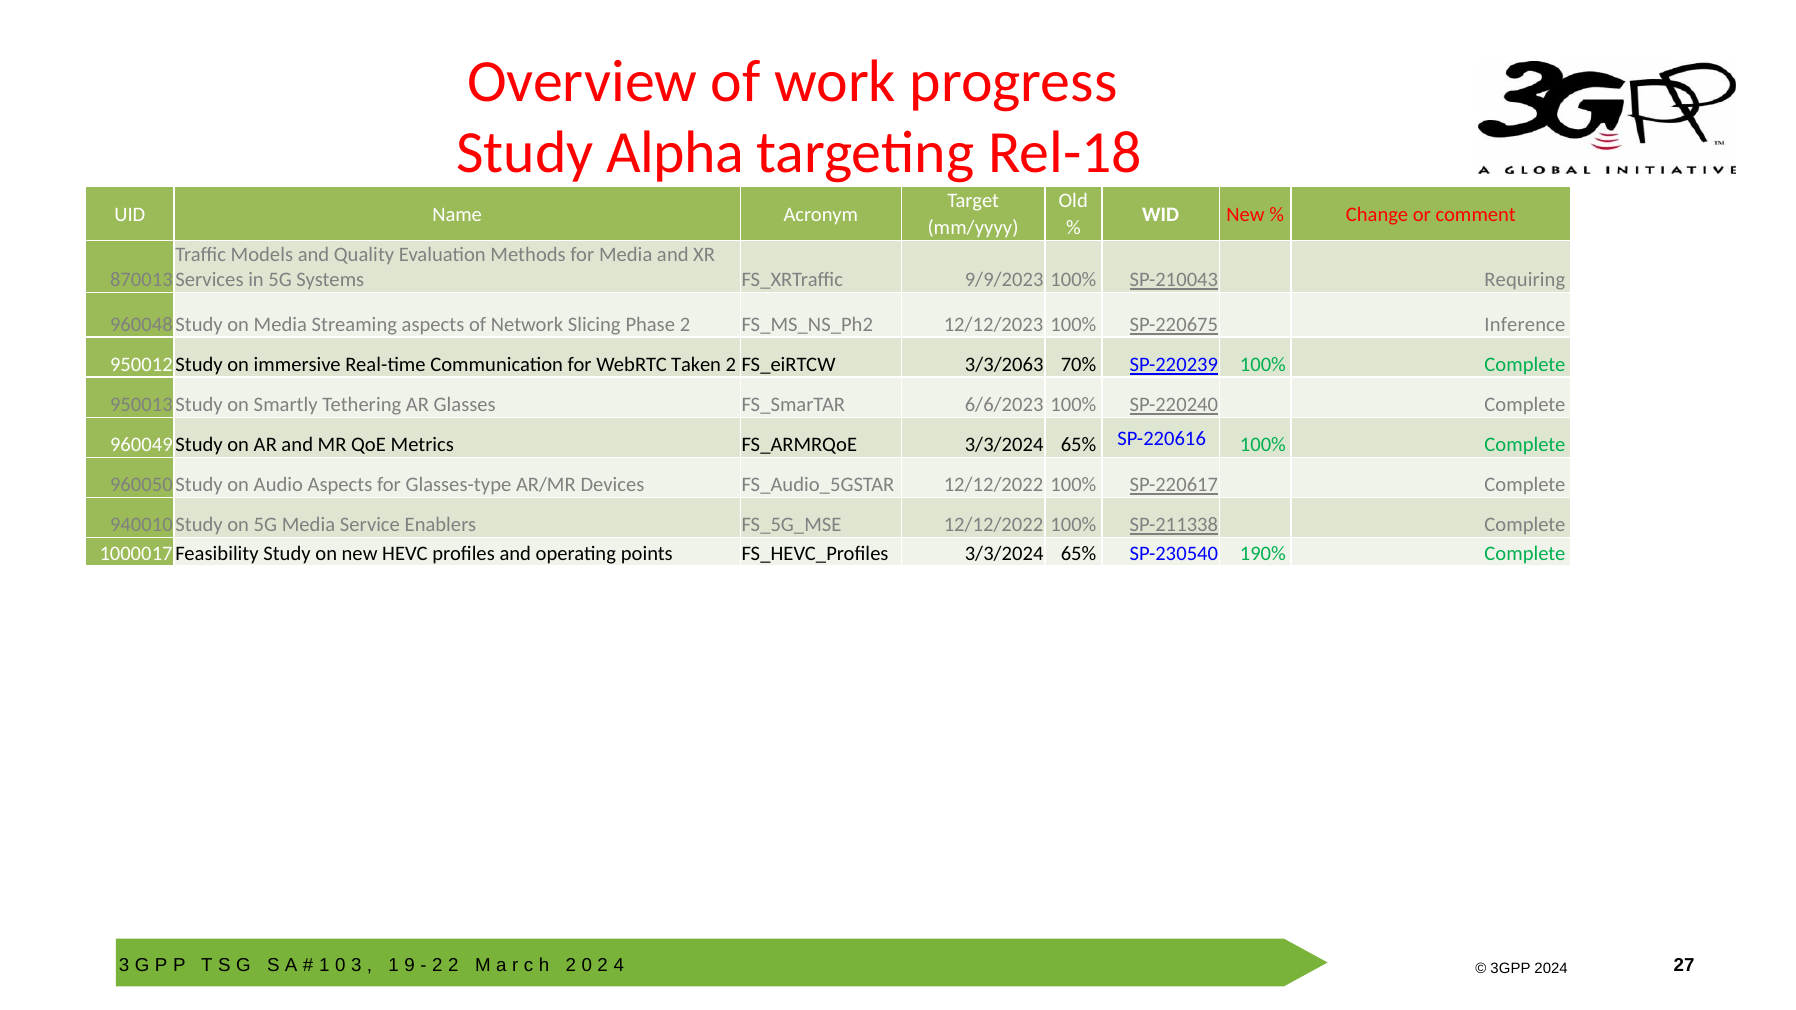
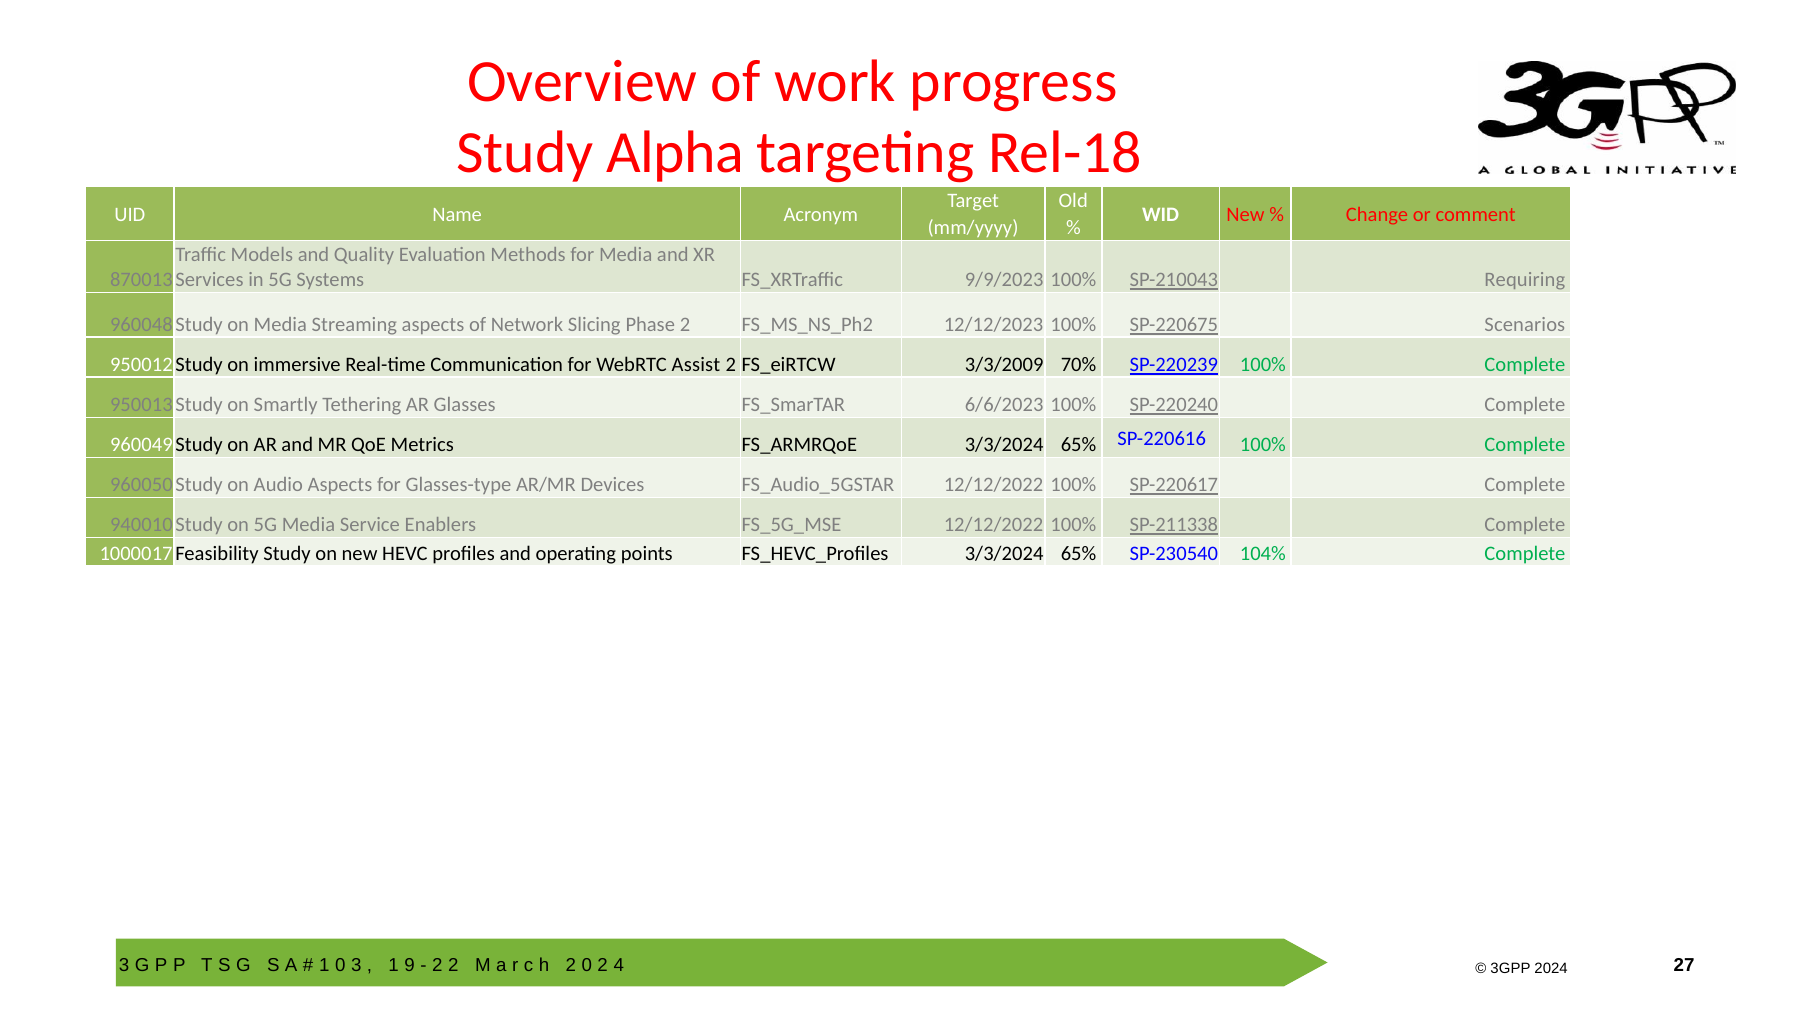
Inference: Inference -> Scenarios
Taken: Taken -> Assist
3/3/2063: 3/3/2063 -> 3/3/2009
190%: 190% -> 104%
